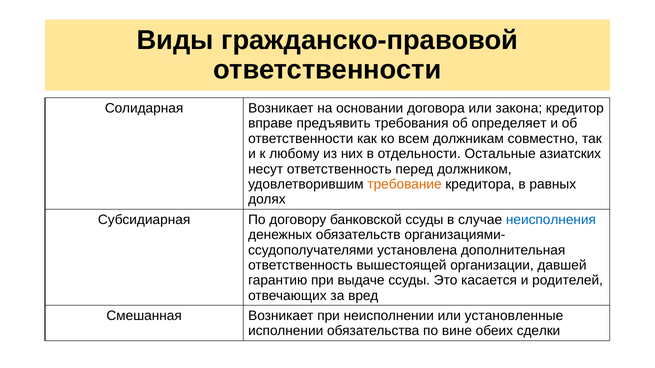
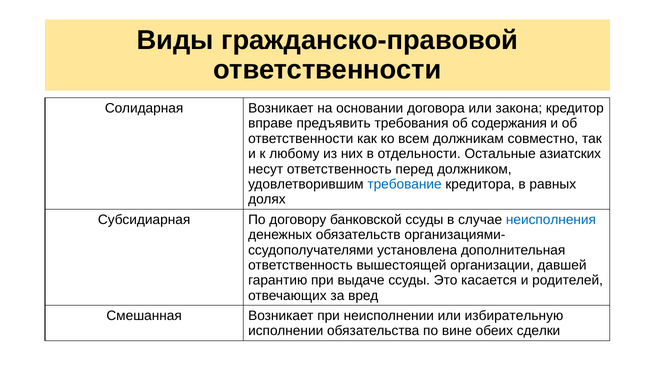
определяет: определяет -> содержания
требование colour: orange -> blue
установленные: установленные -> избирательную
